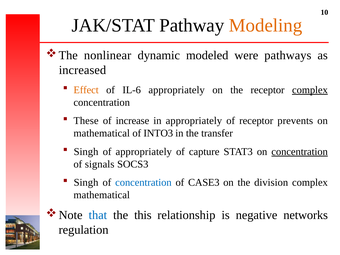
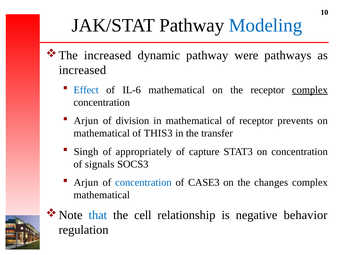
Modeling colour: orange -> blue
nonlinear at (108, 55): nonlinear -> increased
dynamic modeled: modeled -> pathway
Effect colour: orange -> blue
IL-6 appropriately: appropriately -> mathematical
These at (86, 121): These -> Arjun
increase: increase -> division
in appropriately: appropriately -> mathematical
INTO3: INTO3 -> THIS3
concentration at (300, 152) underline: present -> none
Singh at (86, 183): Singh -> Arjun
division: division -> changes
this: this -> cell
networks: networks -> behavior
